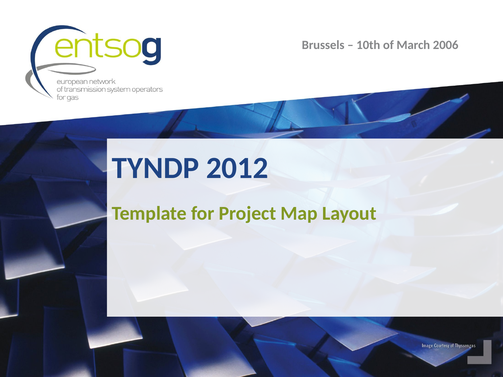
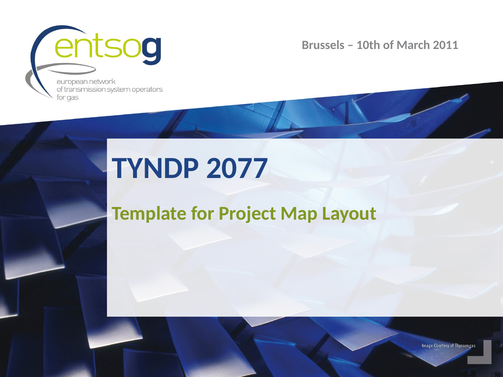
2006: 2006 -> 2011
2012: 2012 -> 2077
